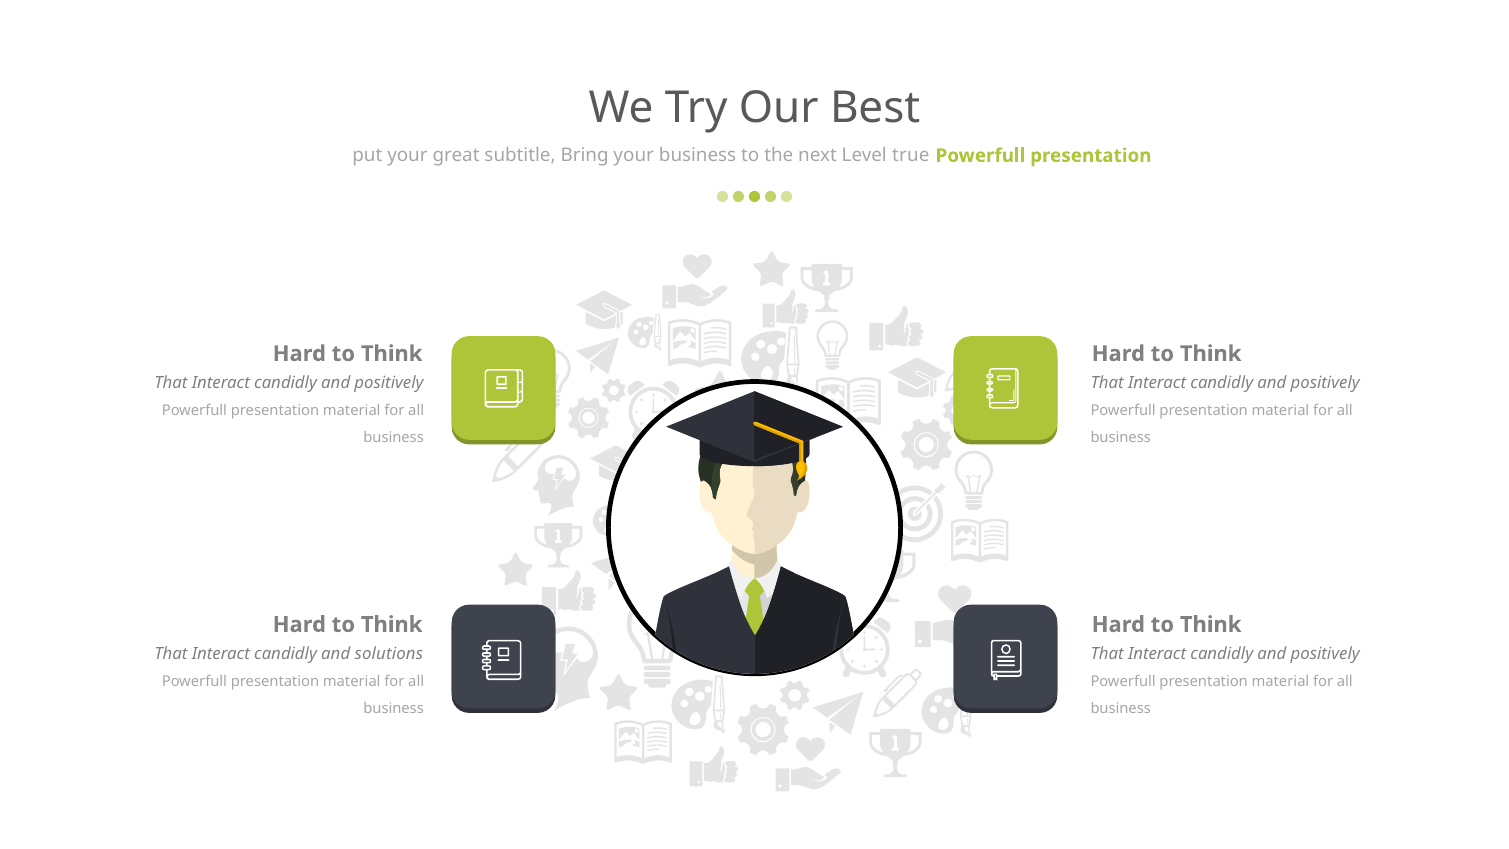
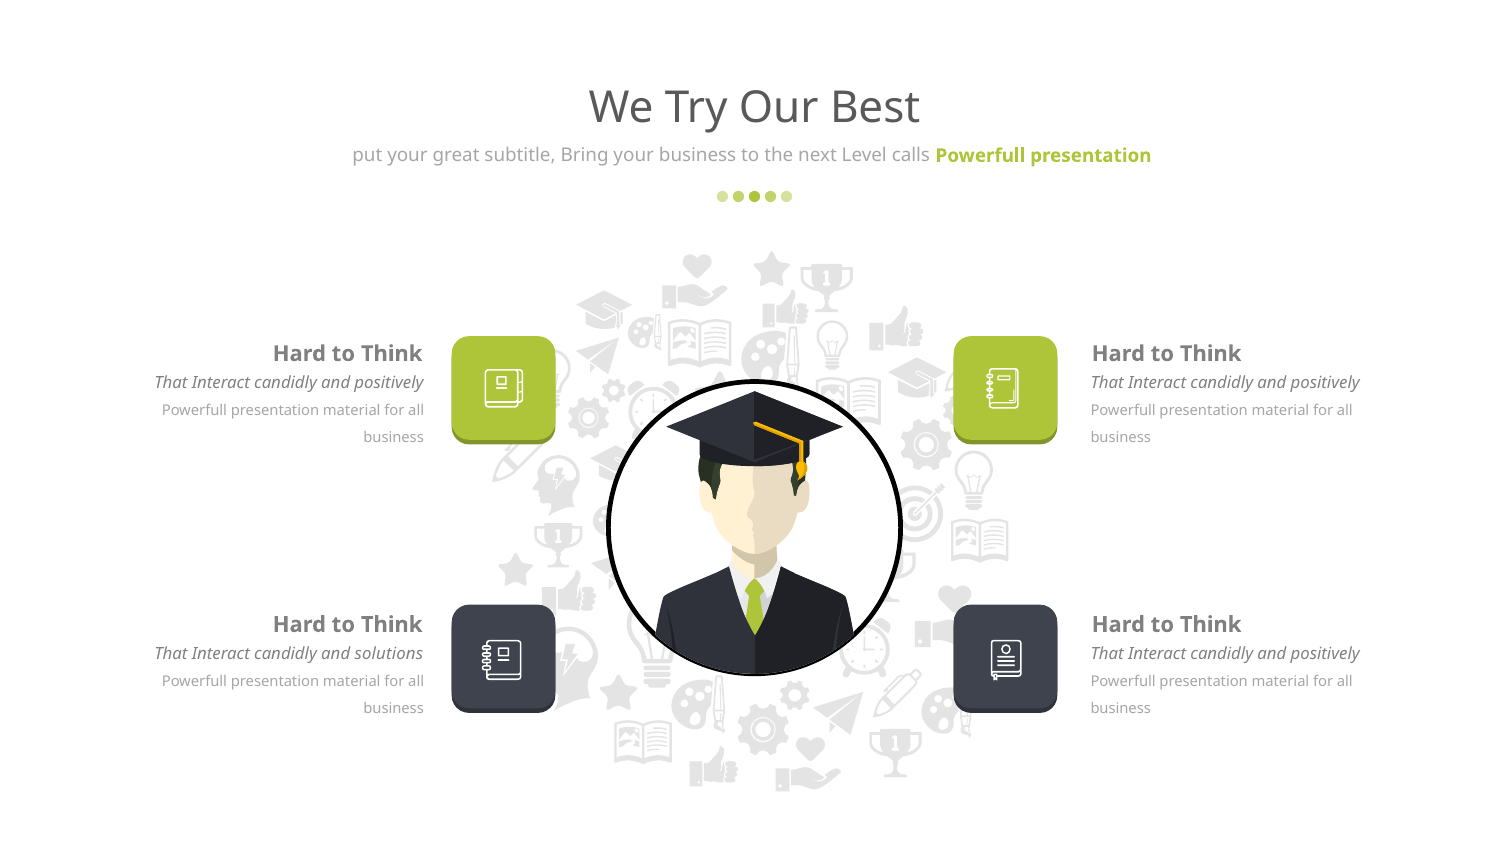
true: true -> calls
